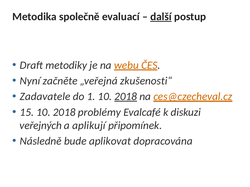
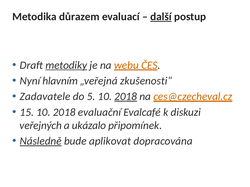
společně: společně -> důrazem
metodiky underline: none -> present
začněte: začněte -> hlavním
1: 1 -> 5
problémy: problémy -> evaluační
aplikují: aplikují -> ukázalo
Následně underline: none -> present
